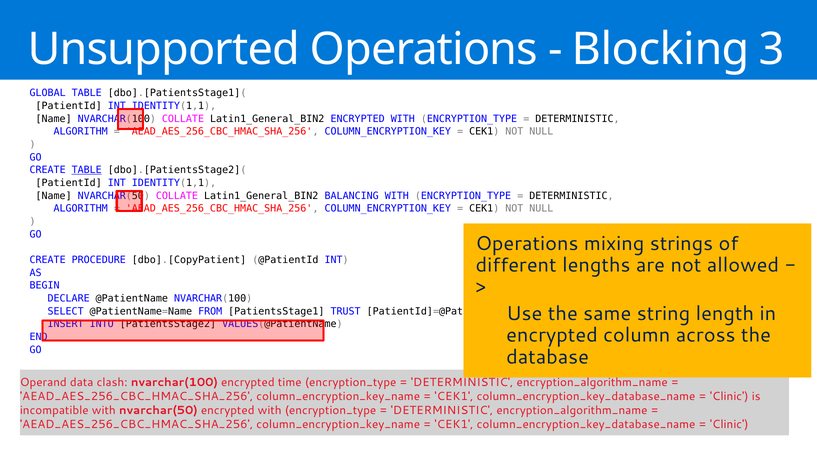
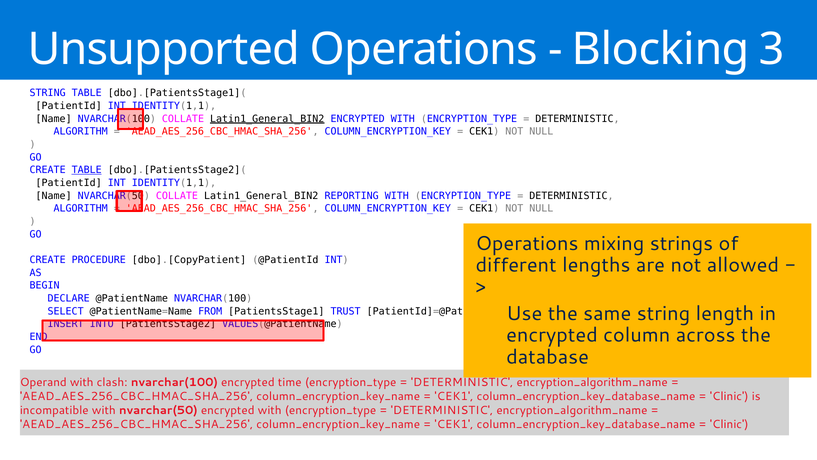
GLOBAL at (48, 93): GLOBAL -> STRING
Latin1_General_BIN2 at (267, 119) underline: none -> present
BALANCING: BALANCING -> REPORTING
Operand data: data -> with
